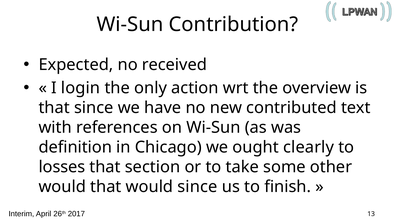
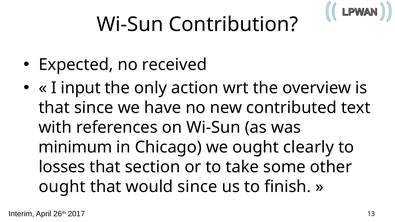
login: login -> input
definition: definition -> minimum
would at (62, 187): would -> ought
